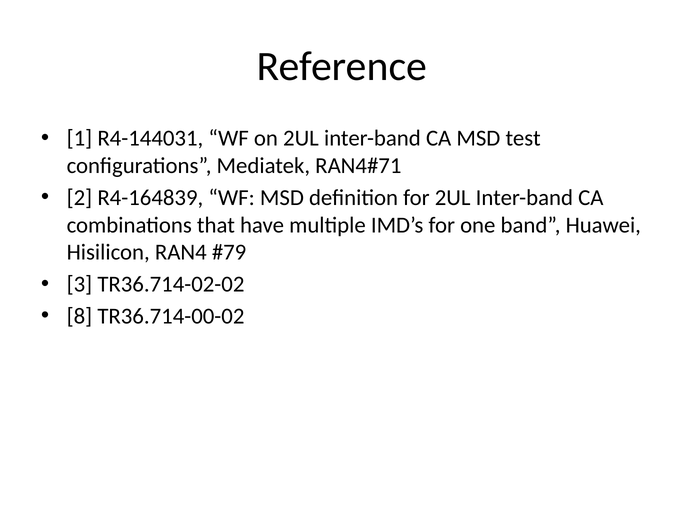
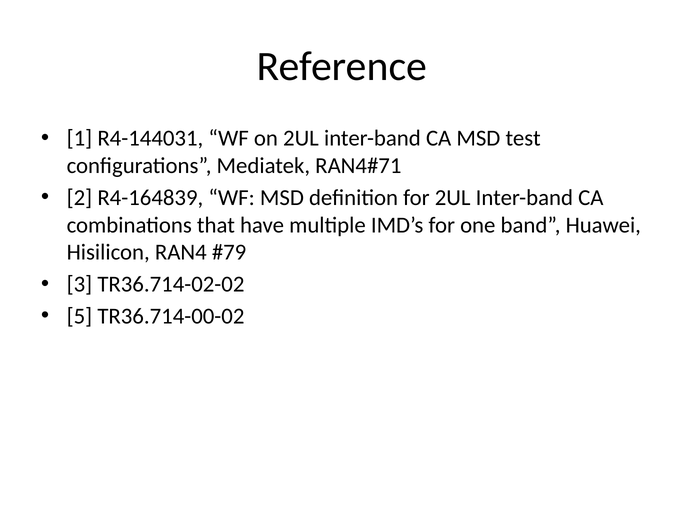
8: 8 -> 5
